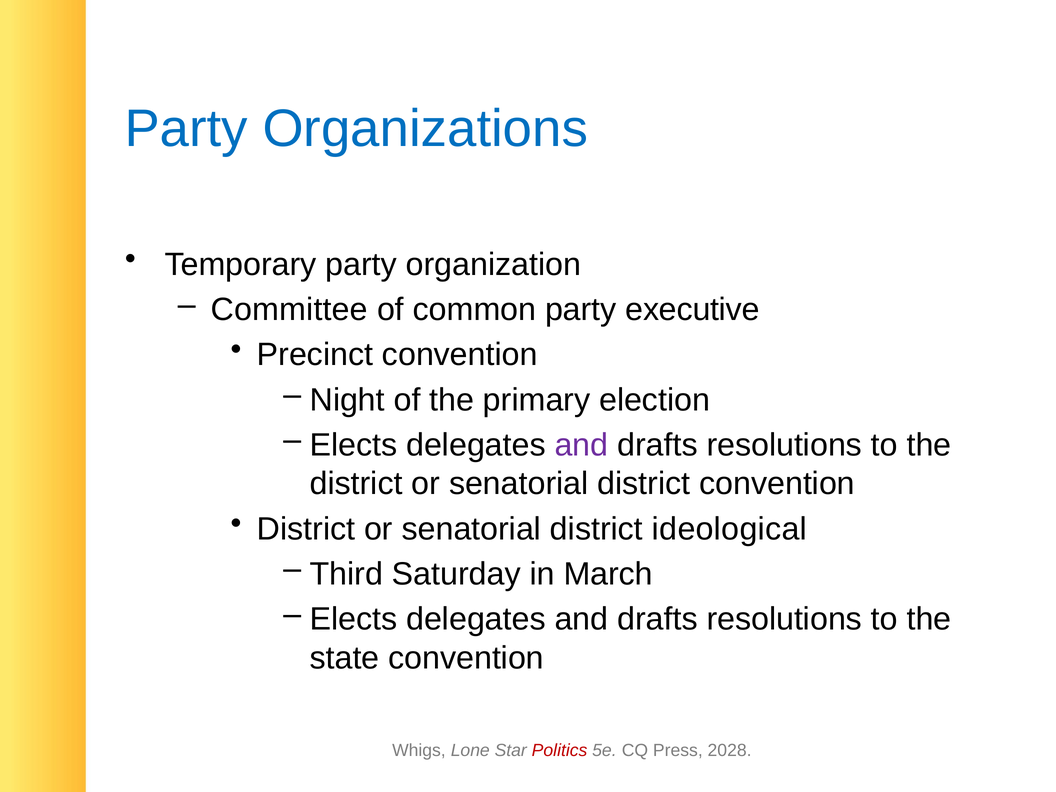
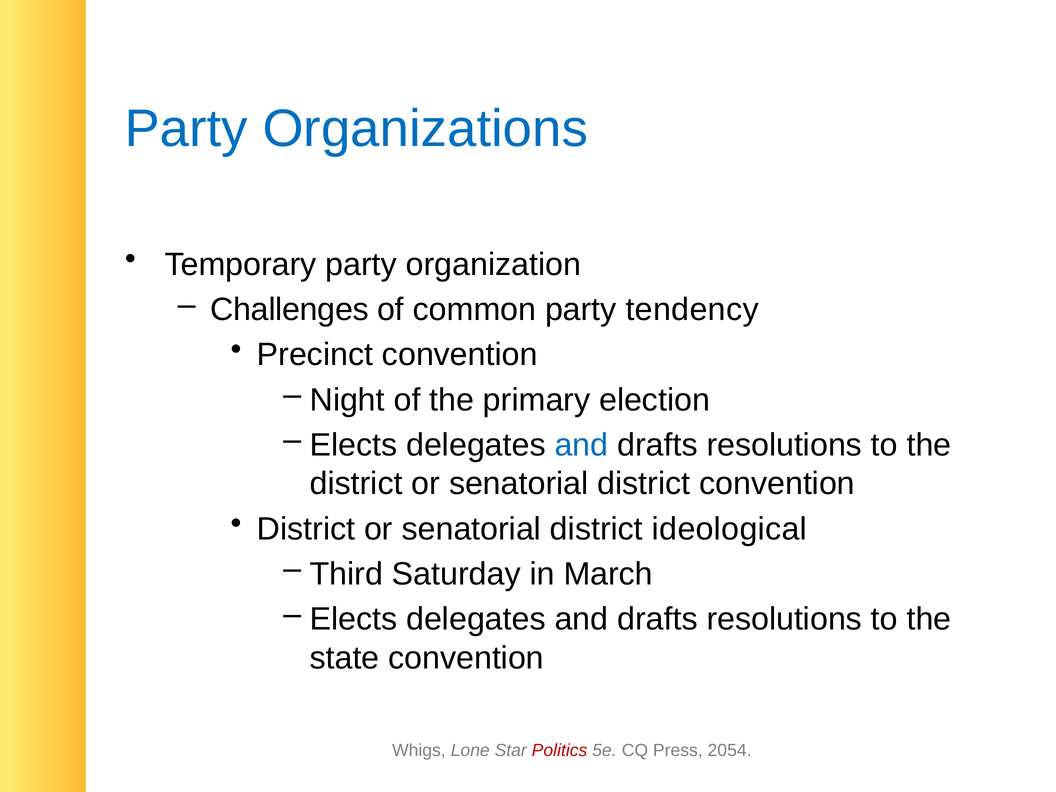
Committee: Committee -> Challenges
executive: executive -> tendency
and at (581, 445) colour: purple -> blue
2028: 2028 -> 2054
